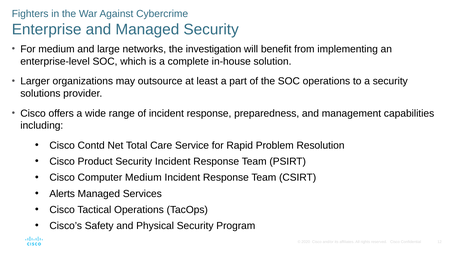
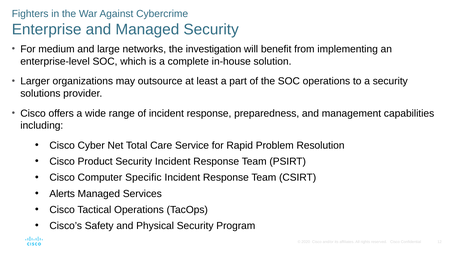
Contd: Contd -> Cyber
Computer Medium: Medium -> Specific
